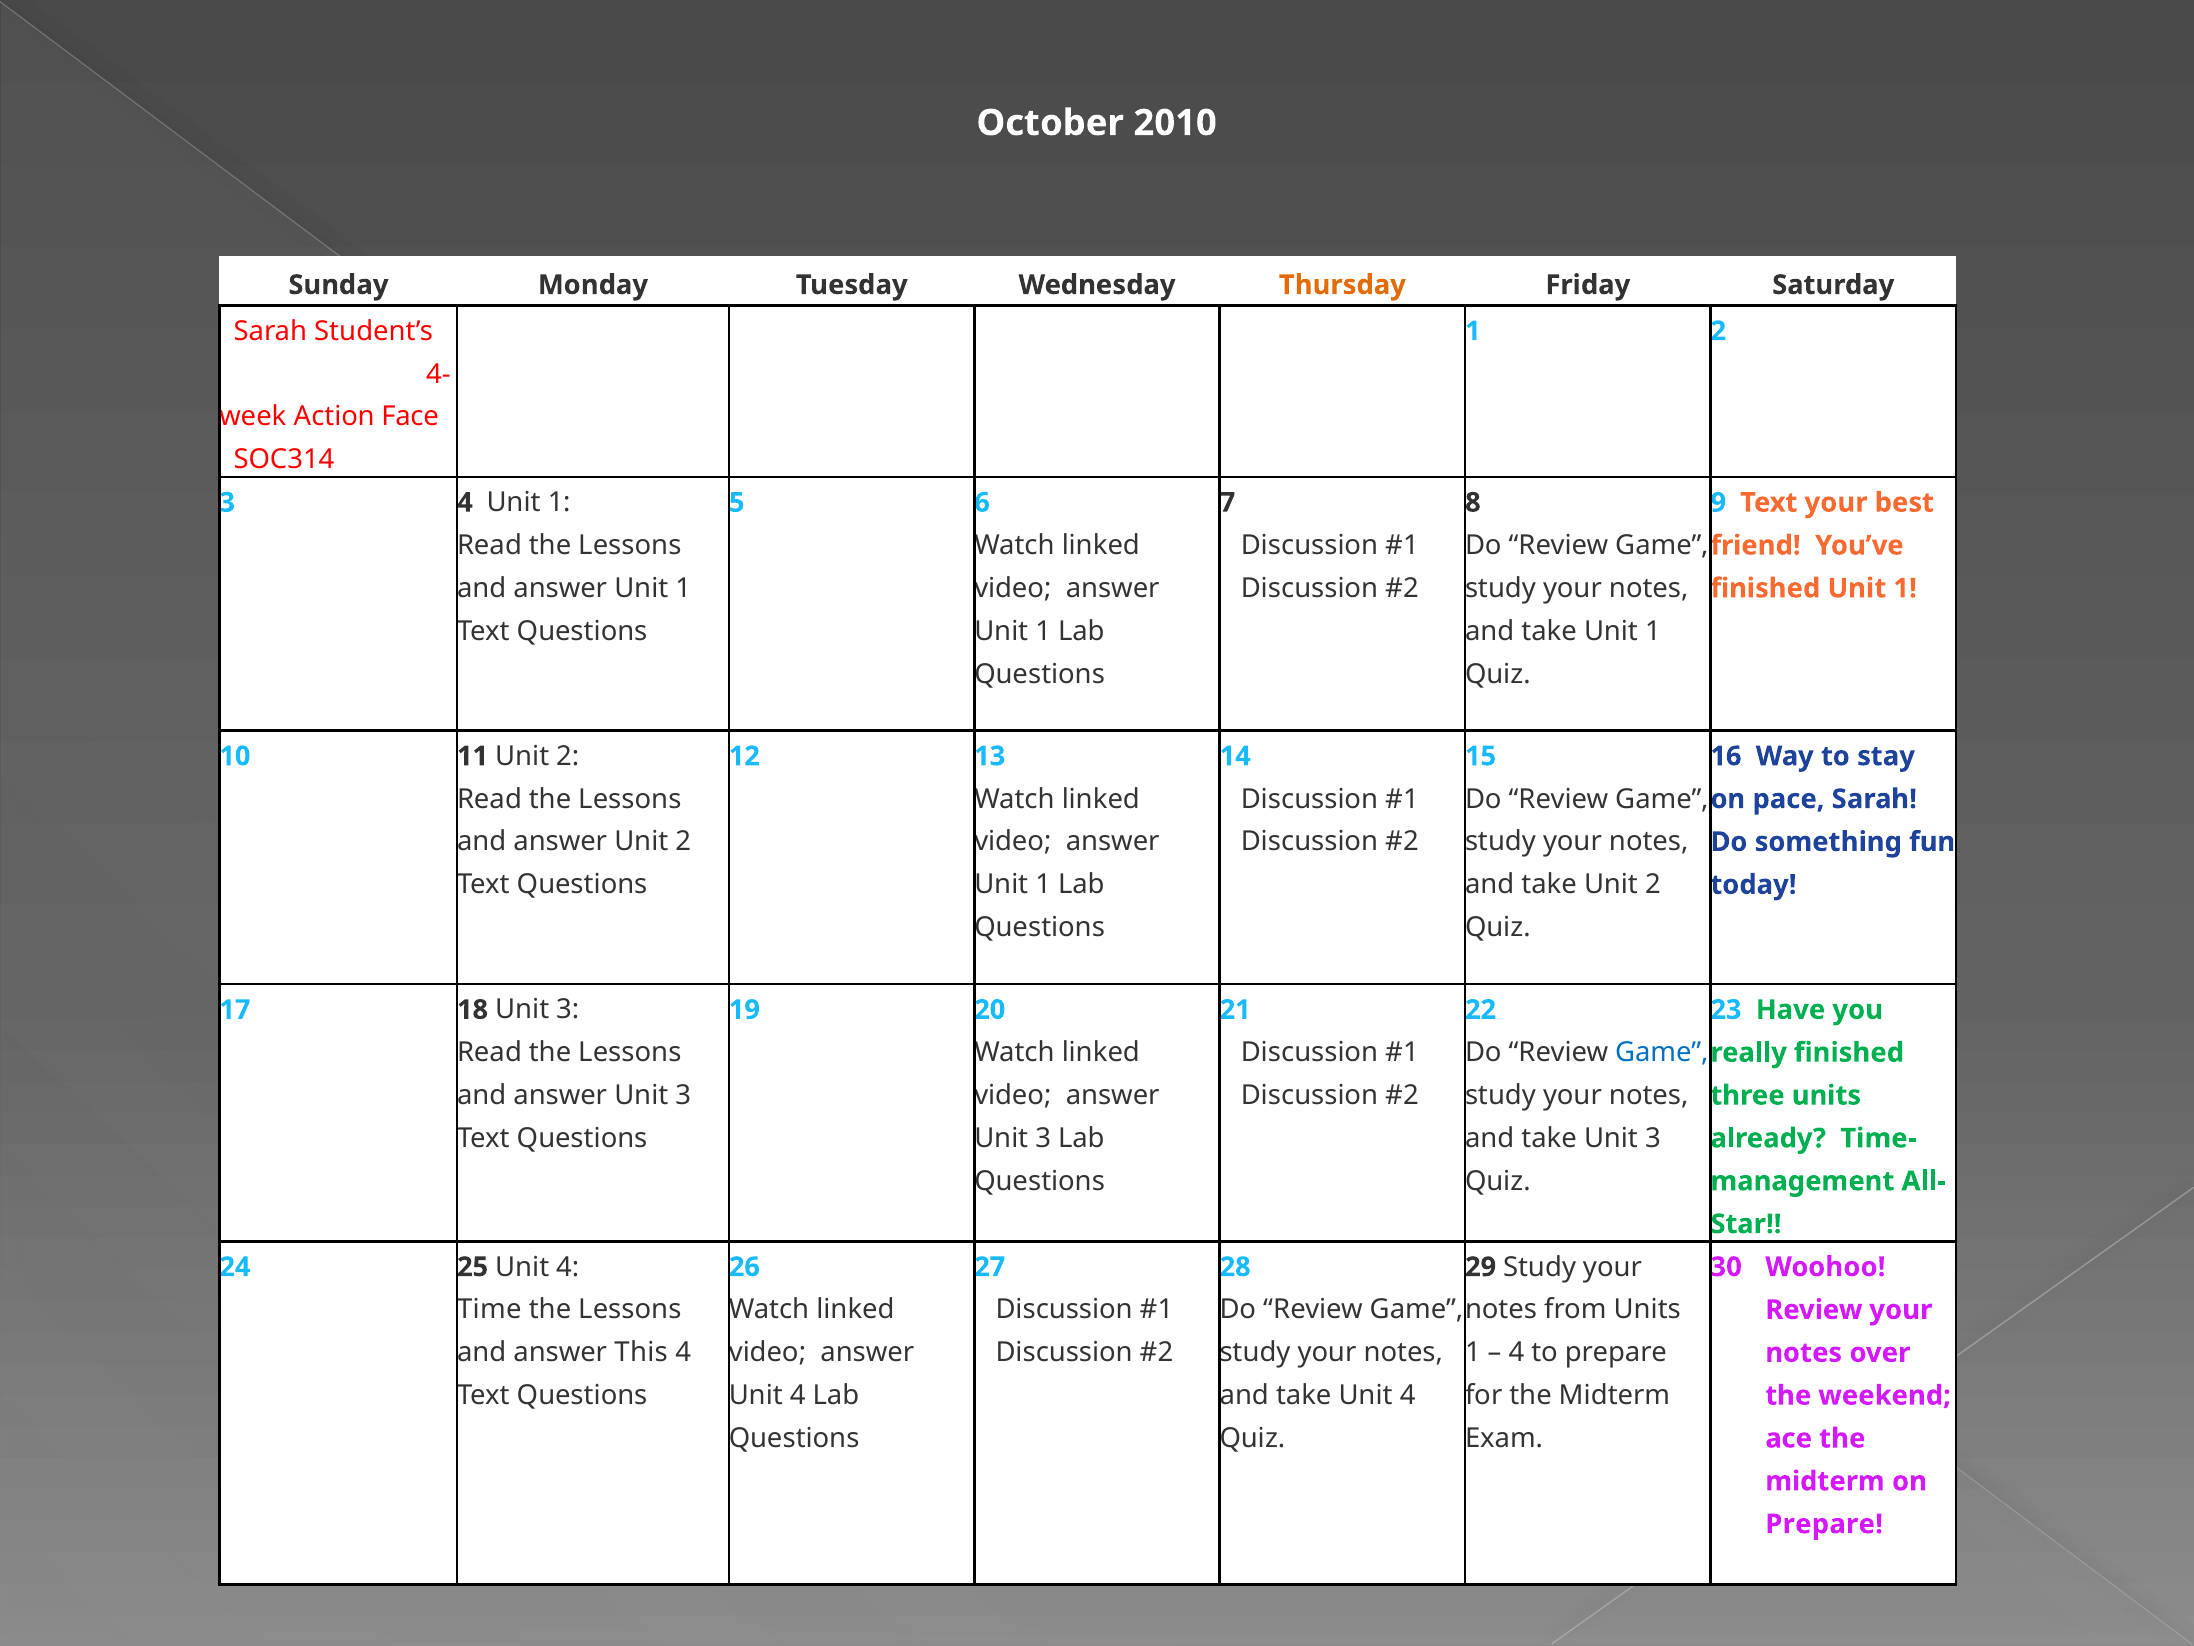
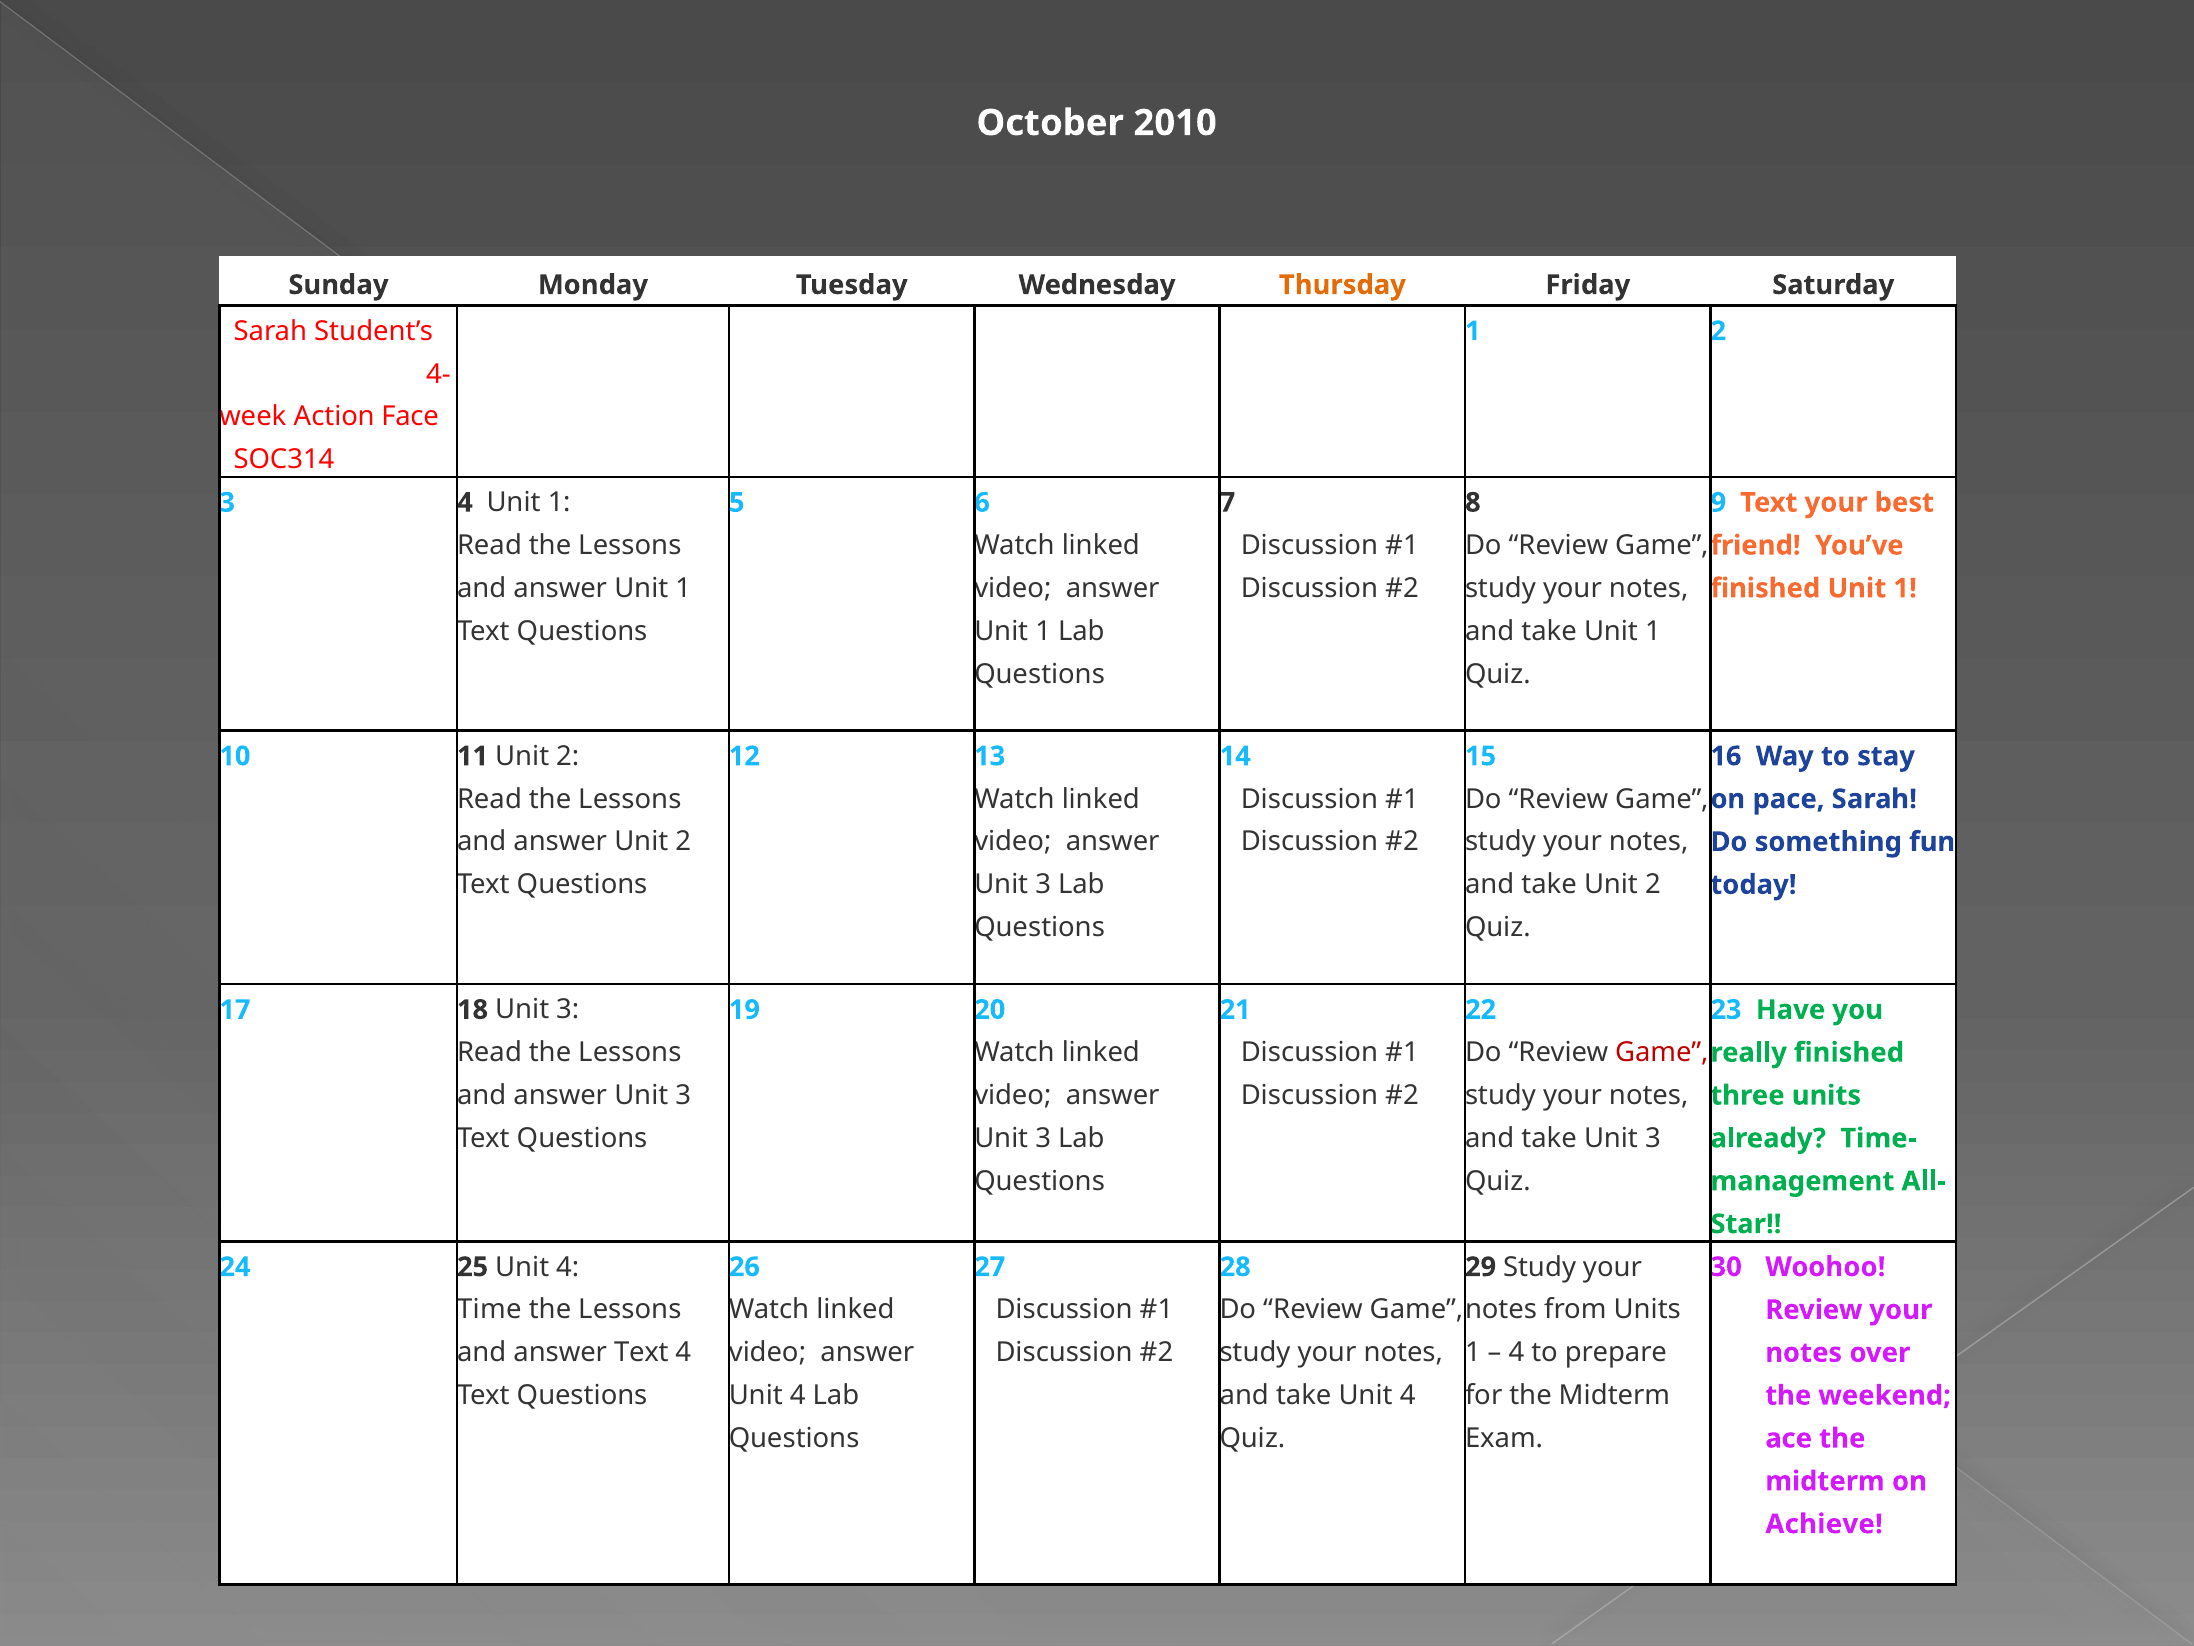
1 at (1043, 885): 1 -> 3
Game at (1662, 1052) colour: blue -> red
answer This: This -> Text
Prepare at (1824, 1524): Prepare -> Achieve
